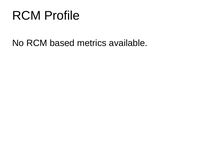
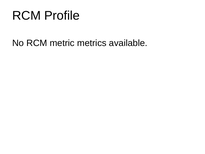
based: based -> metric
